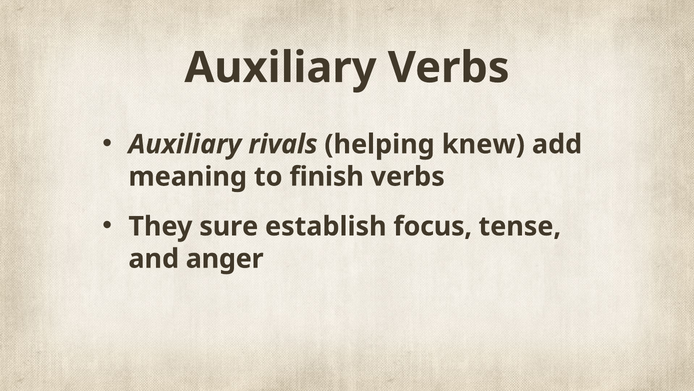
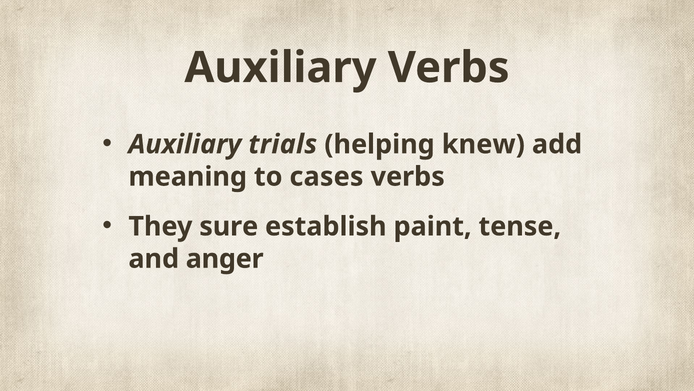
rivals: rivals -> trials
finish: finish -> cases
focus: focus -> paint
